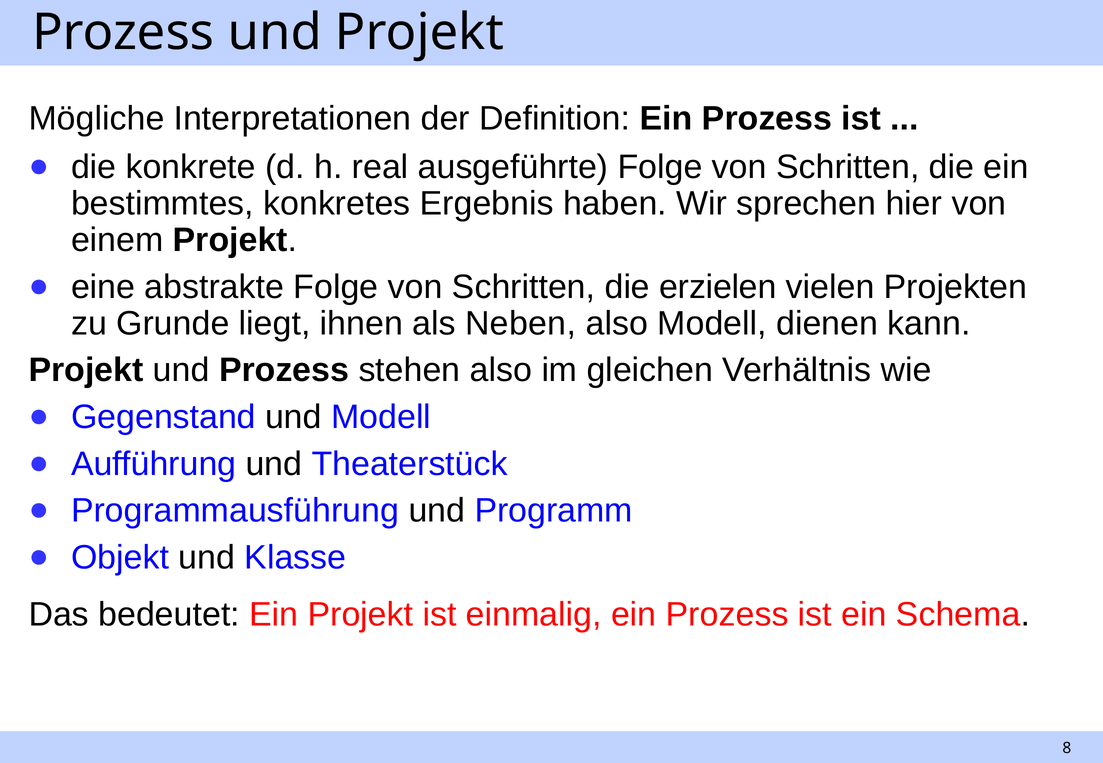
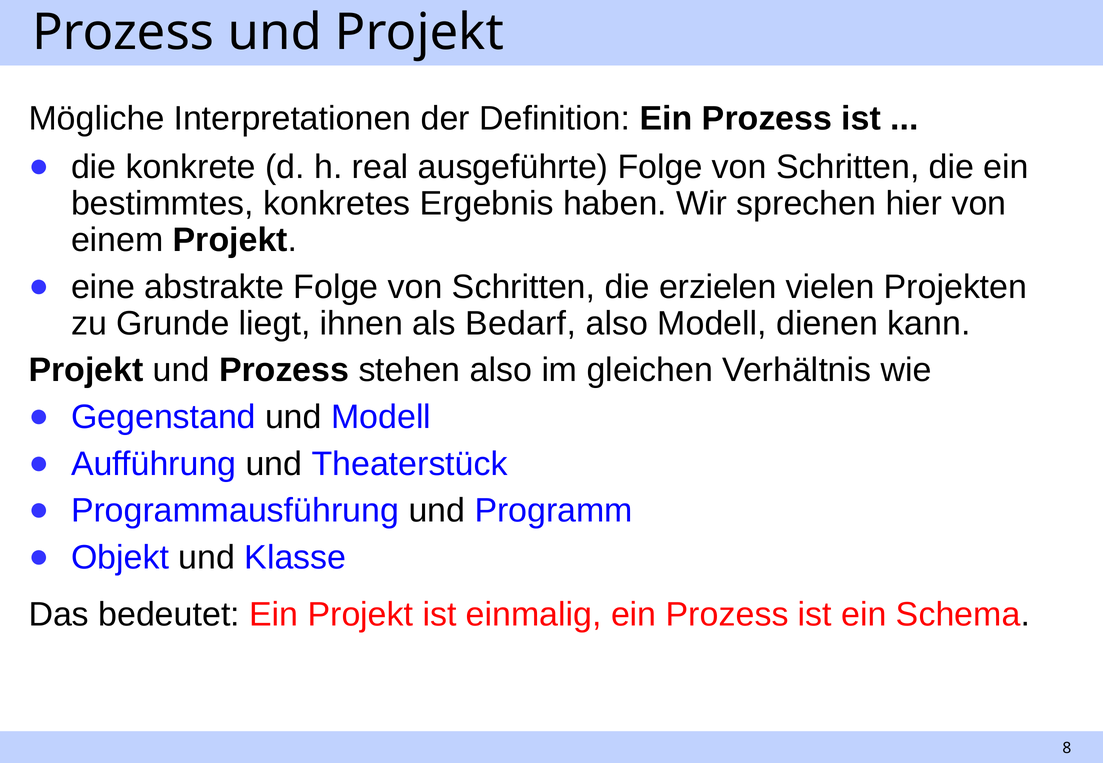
Neben: Neben -> Bedarf
